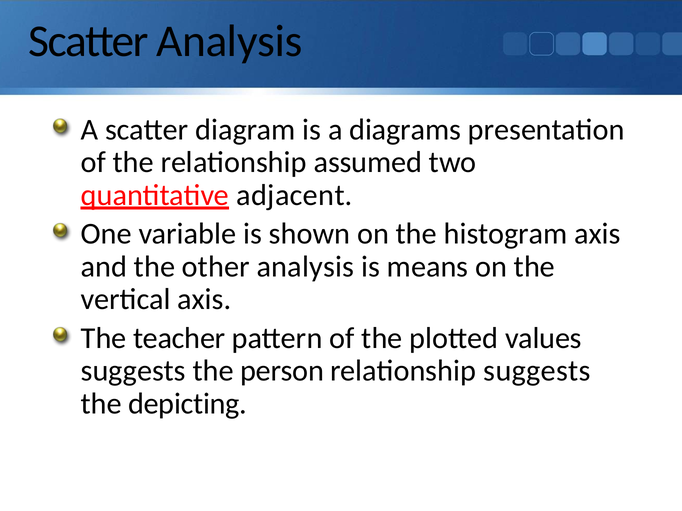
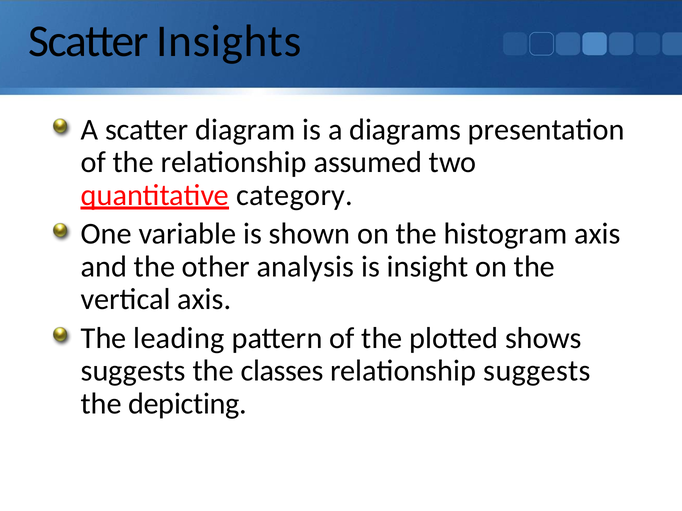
Scatter Analysis: Analysis -> Insights
adjacent: adjacent -> category
means: means -> insight
teacher: teacher -> leading
values: values -> shows
person: person -> classes
